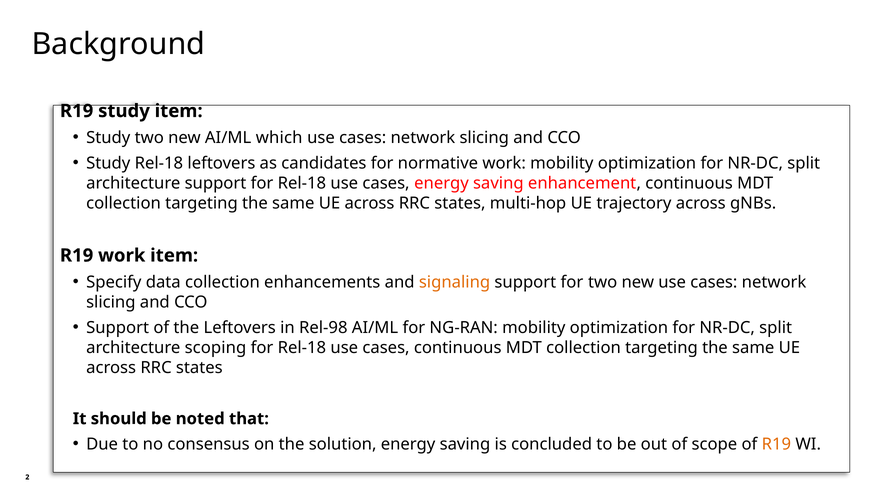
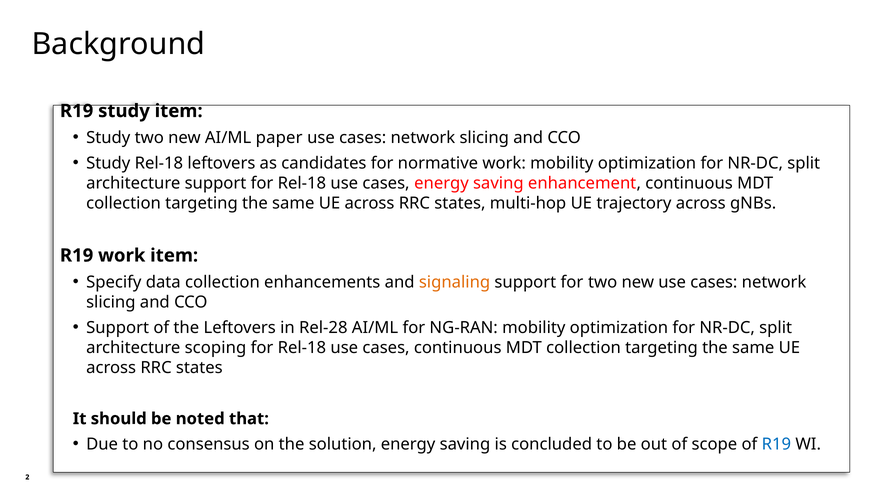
which: which -> paper
Rel-98: Rel-98 -> Rel-28
R19 at (776, 444) colour: orange -> blue
